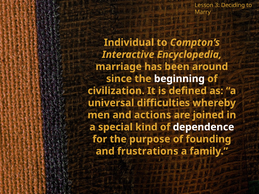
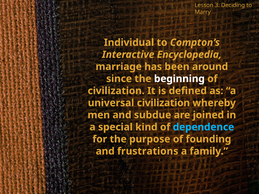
universal difficulties: difficulties -> civilization
actions: actions -> subdue
dependence colour: white -> light blue
